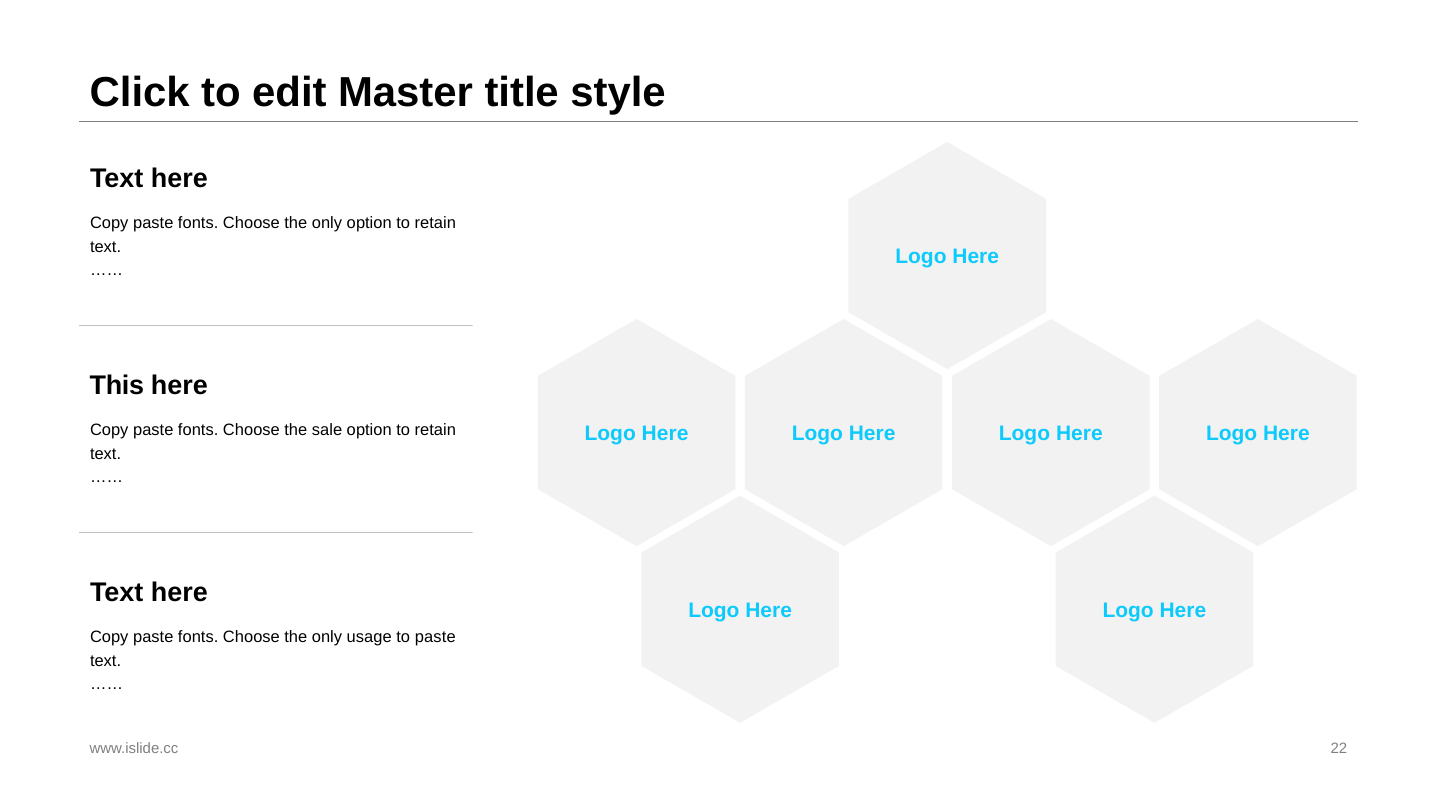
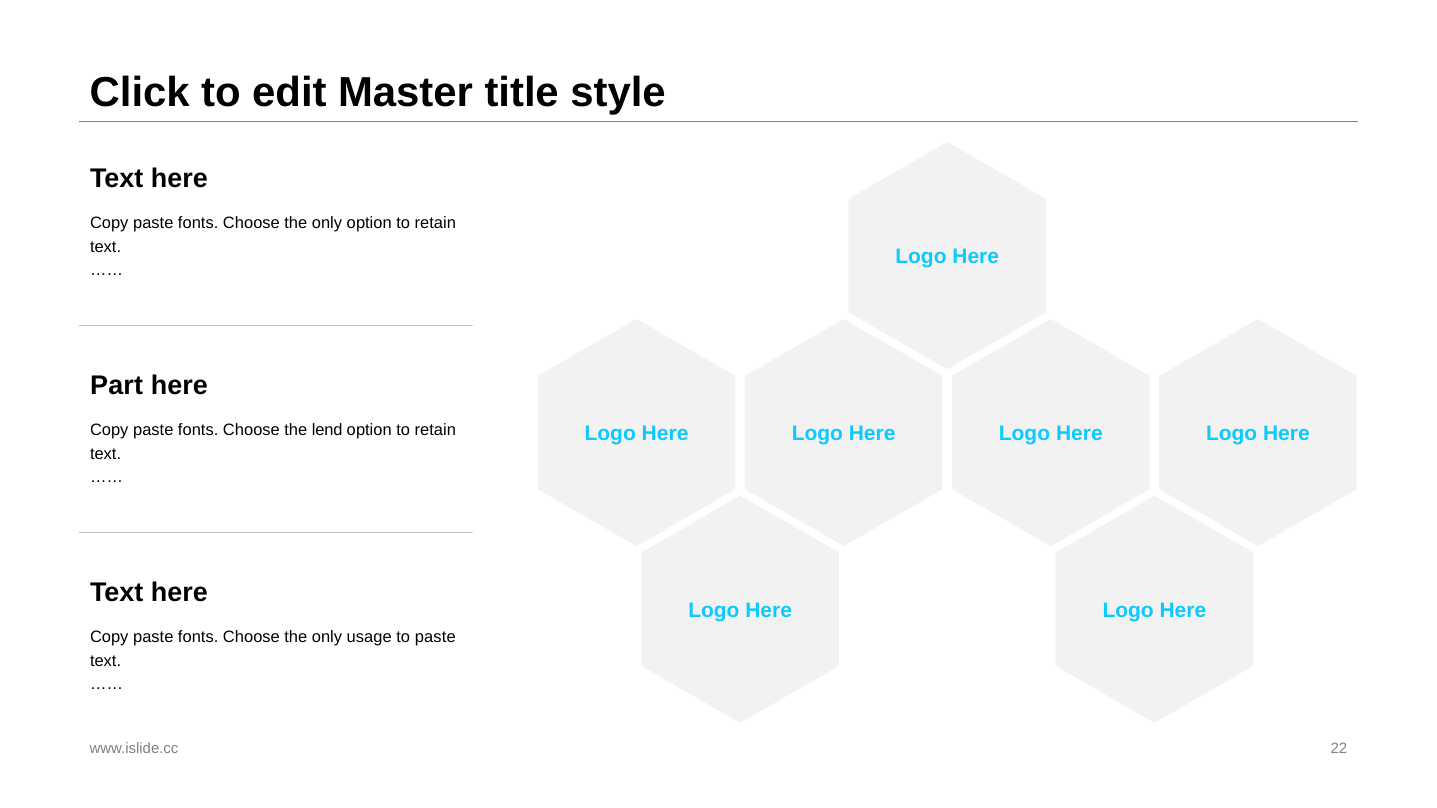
This: This -> Part
sale: sale -> lend
